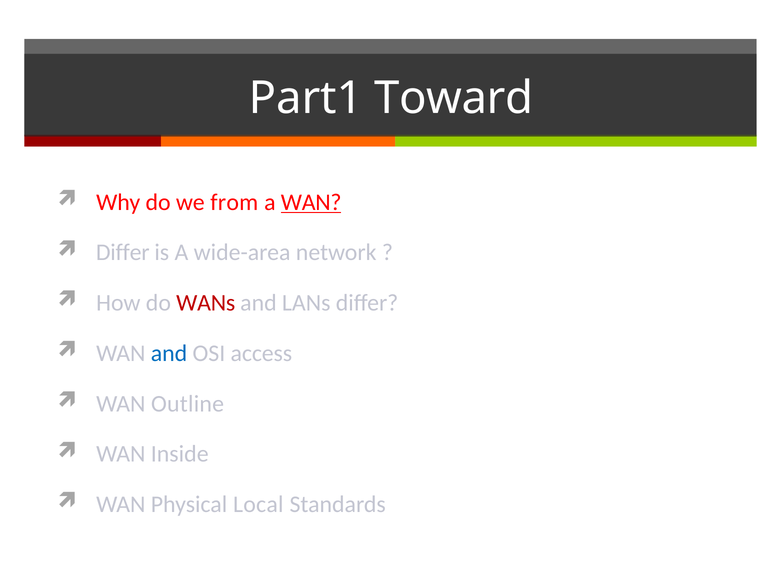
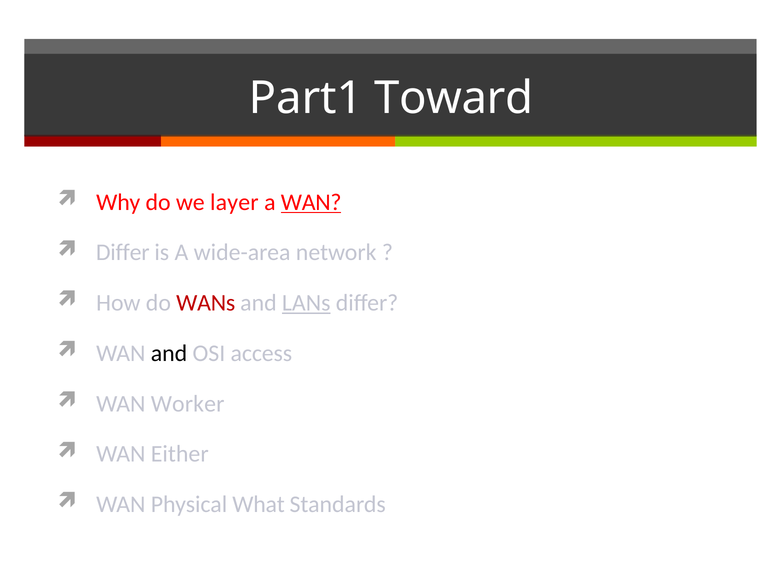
from: from -> layer
LANs underline: none -> present
and at (169, 353) colour: blue -> black
Outline: Outline -> Worker
Inside: Inside -> Either
Local: Local -> What
